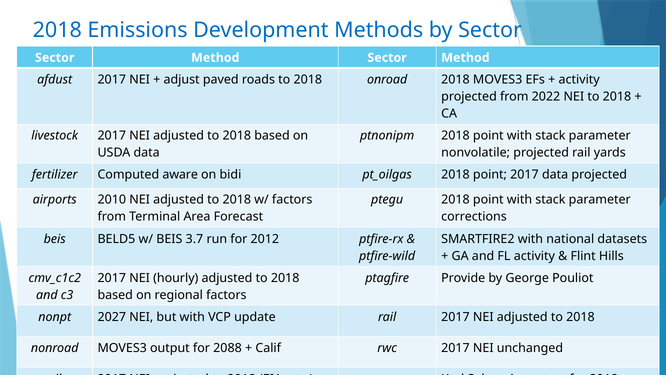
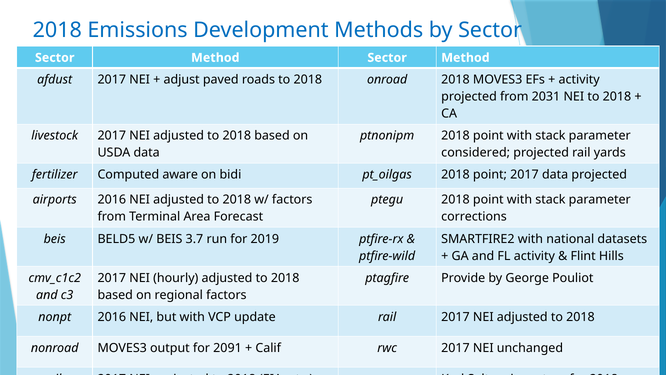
2022: 2022 -> 2031
nonvolatile: nonvolatile -> considered
airports 2010: 2010 -> 2016
2012: 2012 -> 2019
nonpt 2027: 2027 -> 2016
2088: 2088 -> 2091
